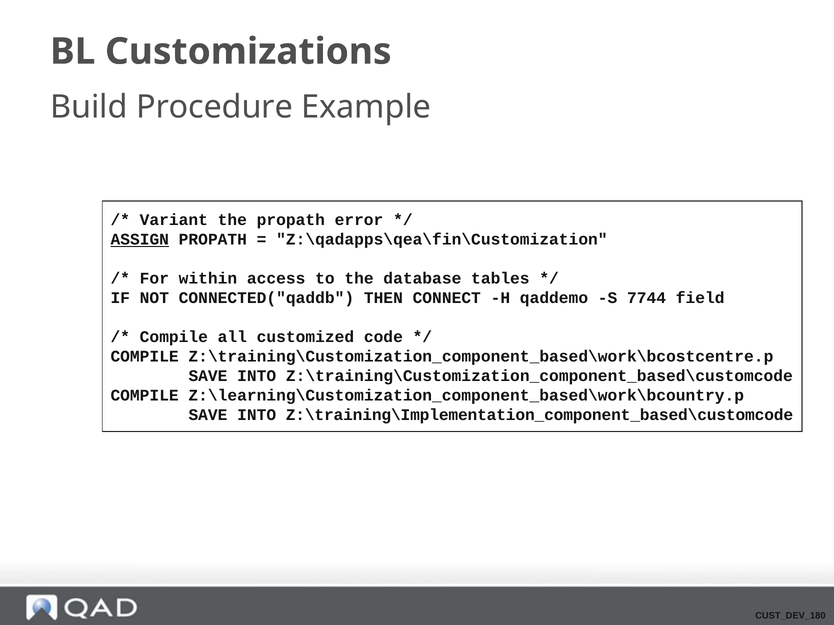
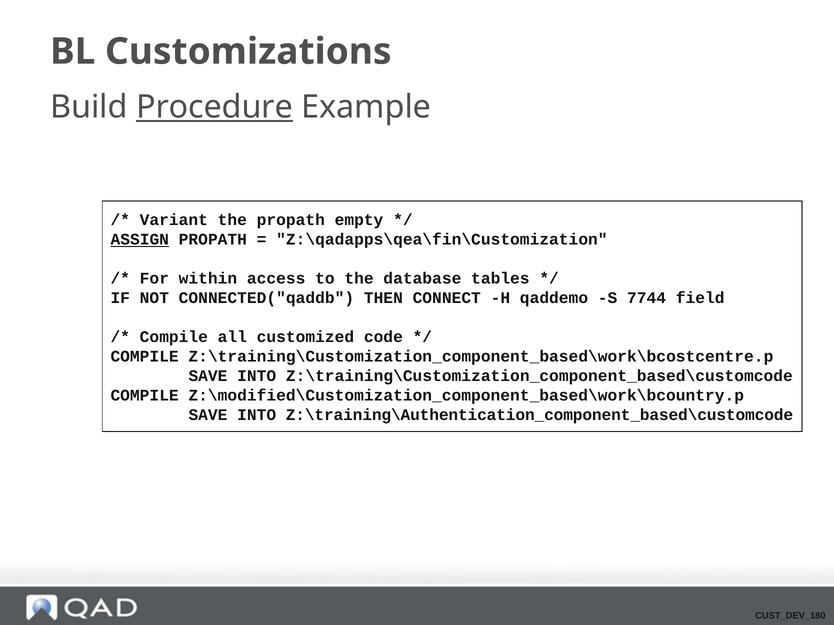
Procedure underline: none -> present
error: error -> empty
Z:\learning\Customization_component_based\work\bcountry.p: Z:\learning\Customization_component_based\work\bcountry.p -> Z:\modified\Customization_component_based\work\bcountry.p
Z:\training\Implementation_component_based\customcode: Z:\training\Implementation_component_based\customcode -> Z:\training\Authentication_component_based\customcode
